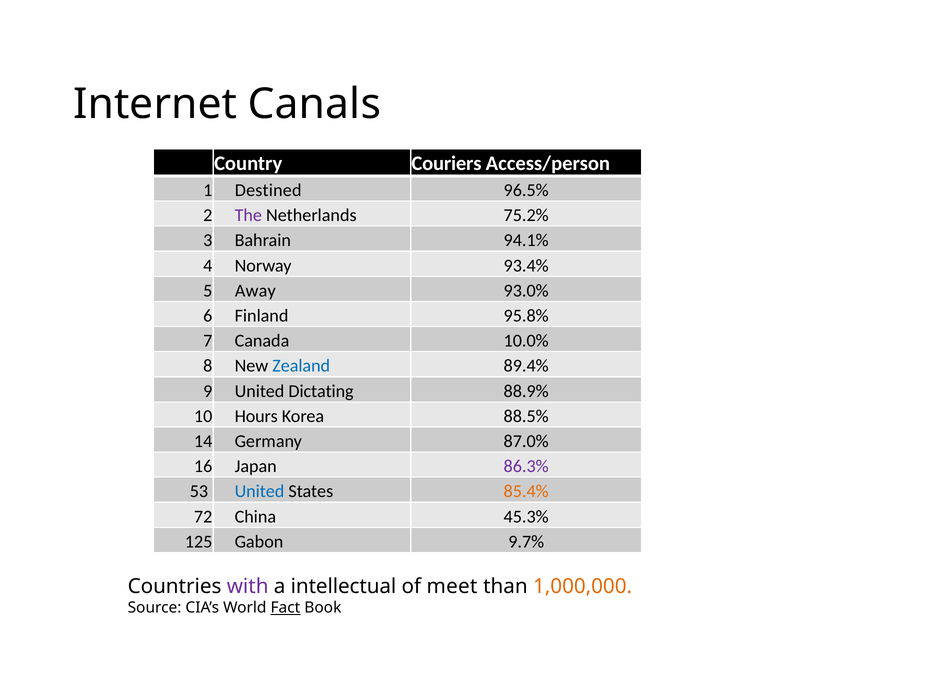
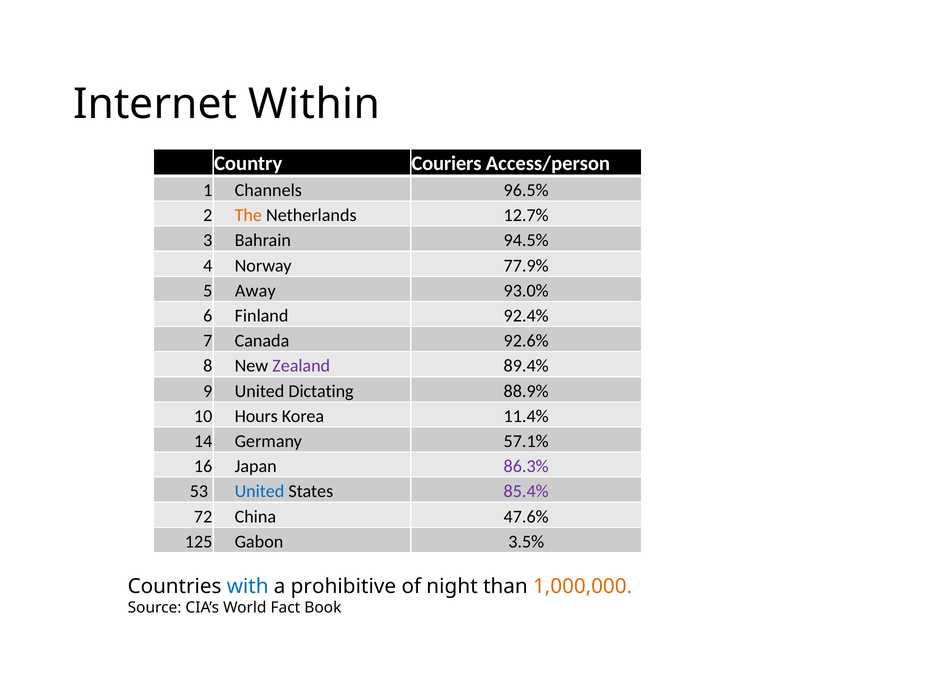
Canals: Canals -> Within
Destined: Destined -> Channels
The colour: purple -> orange
75.2%: 75.2% -> 12.7%
94.1%: 94.1% -> 94.5%
93.4%: 93.4% -> 77.9%
95.8%: 95.8% -> 92.4%
10.0%: 10.0% -> 92.6%
Zealand colour: blue -> purple
88.5%: 88.5% -> 11.4%
87.0%: 87.0% -> 57.1%
85.4% colour: orange -> purple
45.3%: 45.3% -> 47.6%
9.7%: 9.7% -> 3.5%
with colour: purple -> blue
intellectual: intellectual -> prohibitive
meet: meet -> night
Fact underline: present -> none
